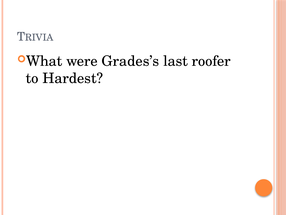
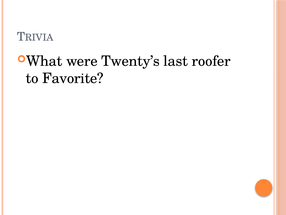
Grades’s: Grades’s -> Twenty’s
Hardest: Hardest -> Favorite
